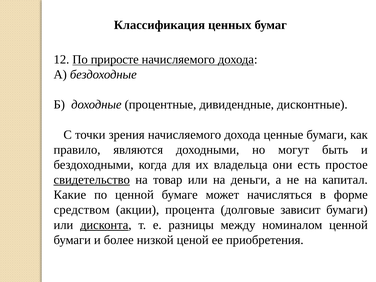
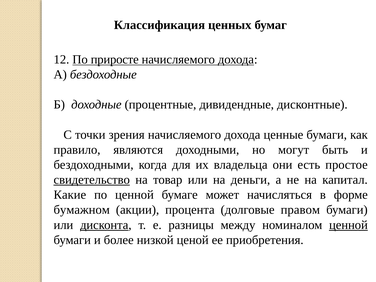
средством: средством -> бумажном
зависит: зависит -> правом
ценной at (348, 225) underline: none -> present
